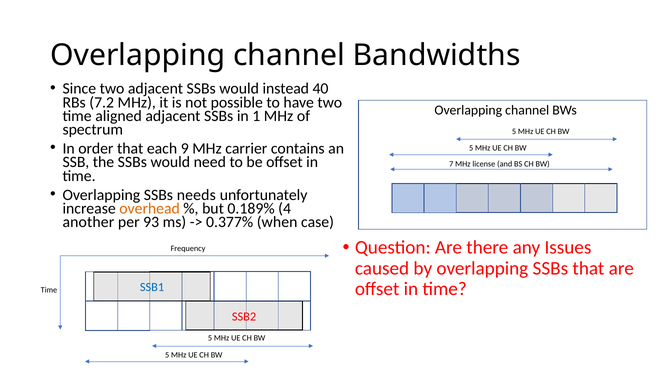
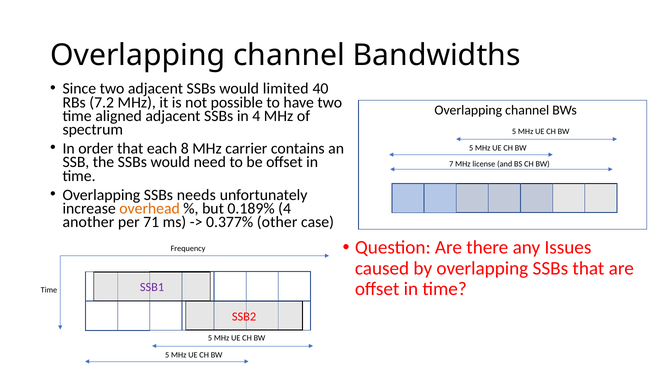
instead: instead -> limited
in 1: 1 -> 4
9: 9 -> 8
93: 93 -> 71
when: when -> other
SSB1 colour: blue -> purple
